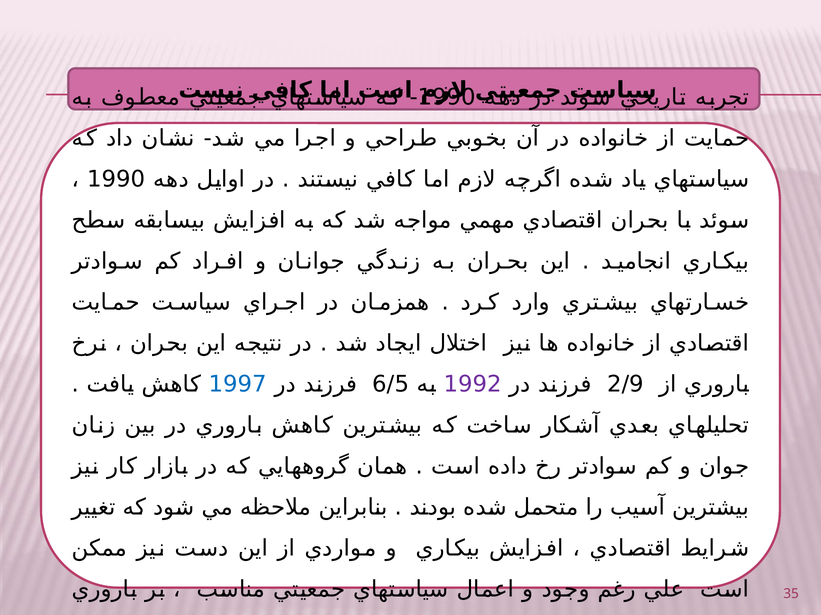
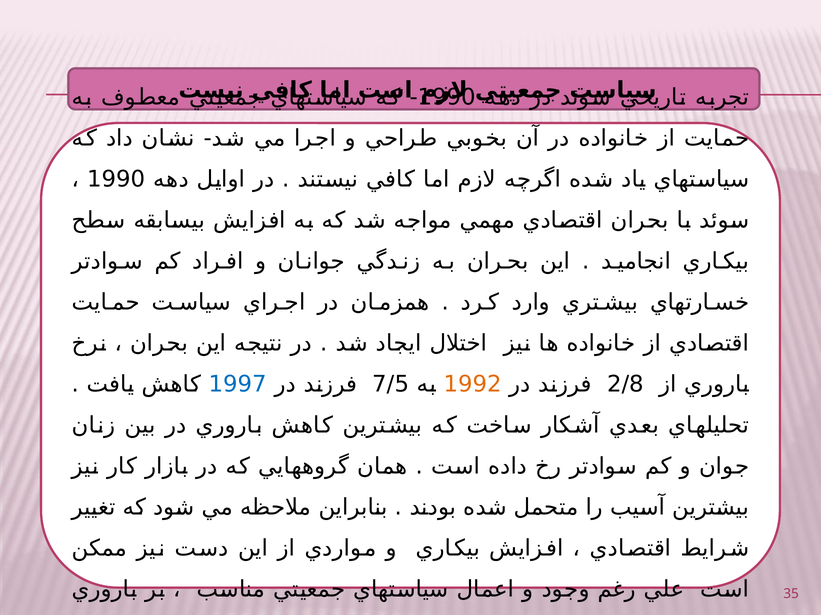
6/5: 6/5 -> 7/5
1992 colour: purple -> orange
2/9: 2/9 -> 2/8
